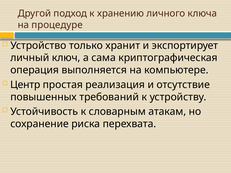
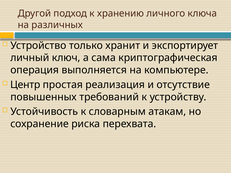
процедуре: процедуре -> различных
